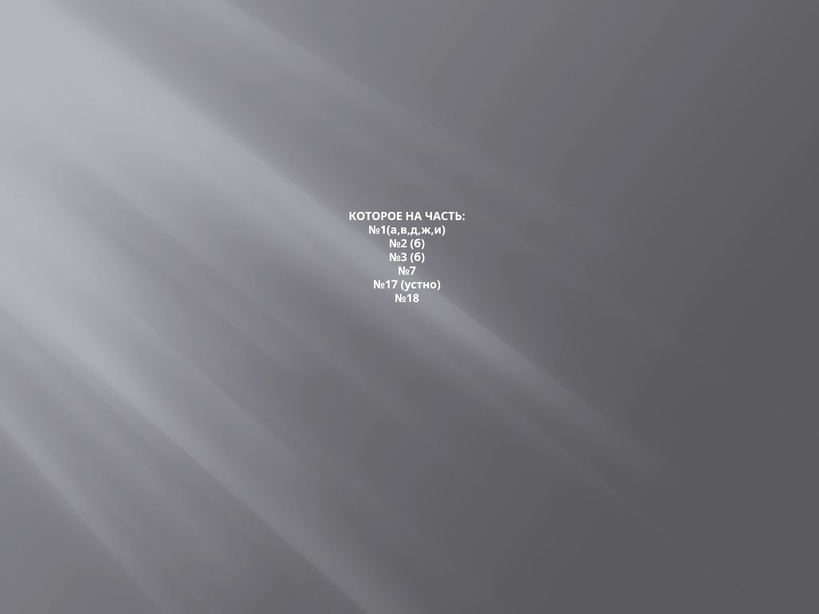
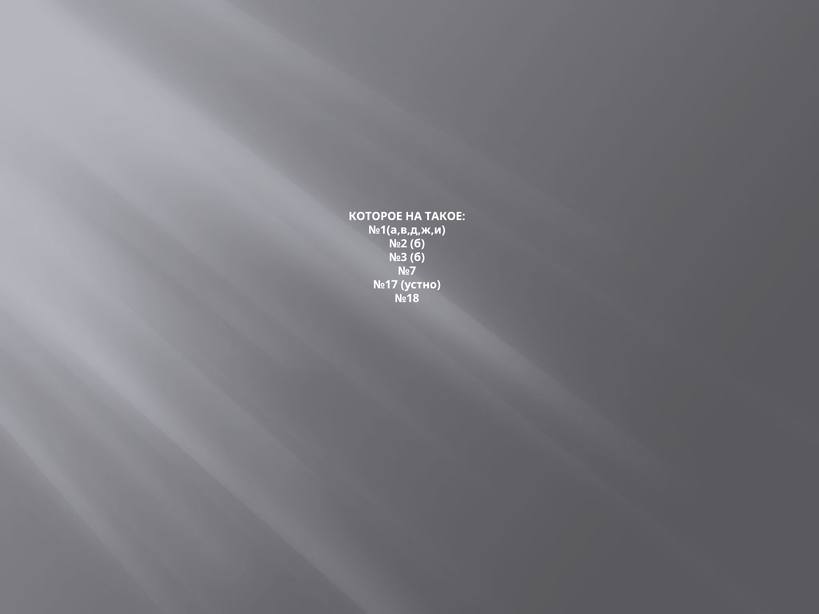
ЧАСТЬ: ЧАСТЬ -> ТАКОЕ
